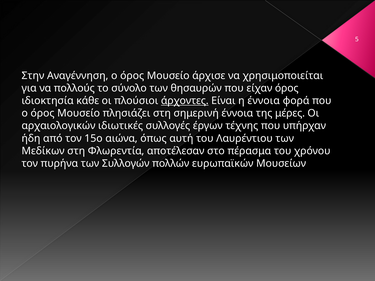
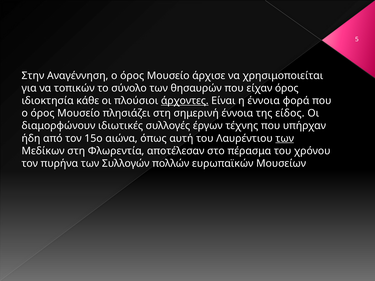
πολλούς: πολλούς -> τοπικών
μέρες: μέρες -> είδος
αρχαιολογικών: αρχαιολογικών -> διαμορφώνουν
των at (285, 138) underline: none -> present
